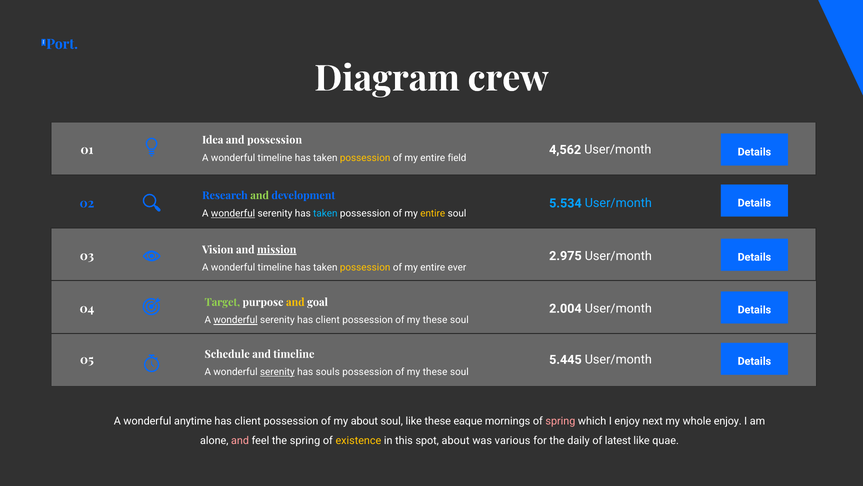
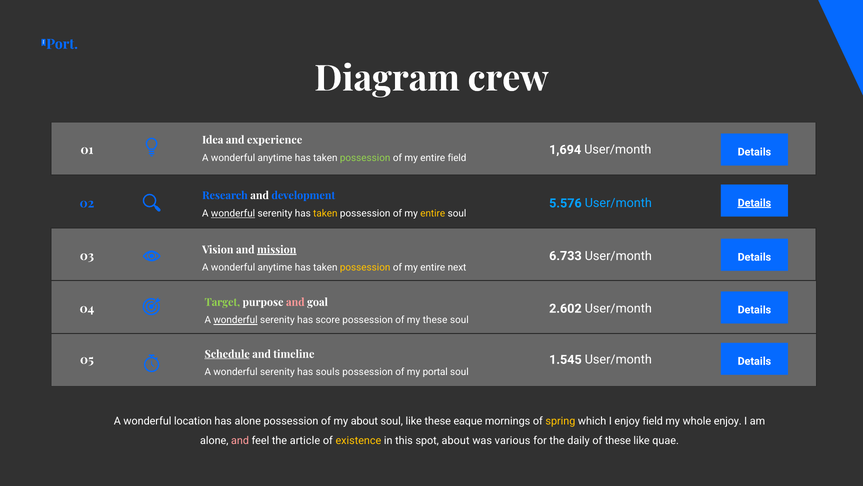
and possession: possession -> experience
4,562: 4,562 -> 1,694
timeline at (275, 158): timeline -> anytime
possession at (365, 158) colour: yellow -> light green
and at (260, 195) colour: light green -> white
5.534: 5.534 -> 5.576
Details at (754, 203) underline: none -> present
taken at (325, 213) colour: light blue -> yellow
2.975: 2.975 -> 6.733
timeline at (275, 267): timeline -> anytime
ever: ever -> next
and at (295, 302) colour: yellow -> pink
2.004: 2.004 -> 2.602
serenity has client: client -> score
Schedule underline: none -> present
5.445: 5.445 -> 1.545
serenity at (277, 372) underline: present -> none
these at (435, 372): these -> portal
anytime: anytime -> location
client at (248, 421): client -> alone
spring at (560, 421) colour: pink -> yellow
enjoy next: next -> field
the spring: spring -> article
of latest: latest -> these
